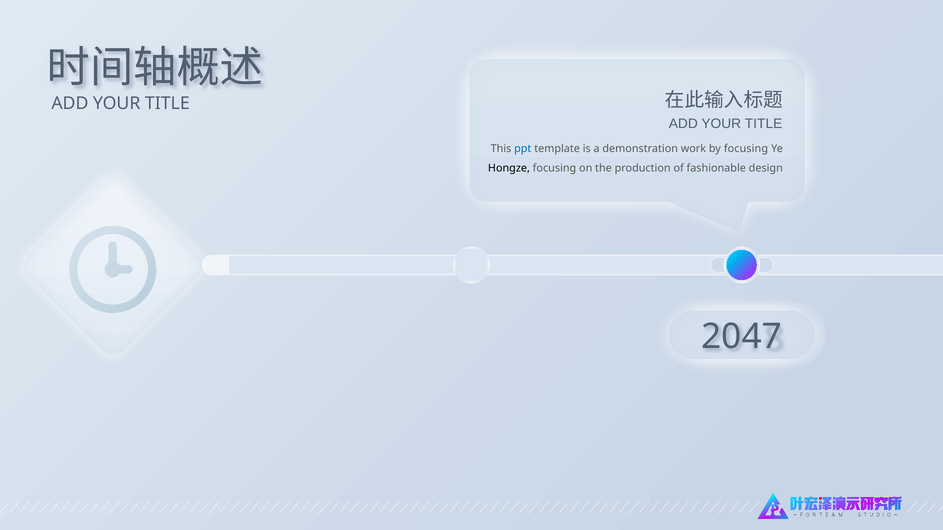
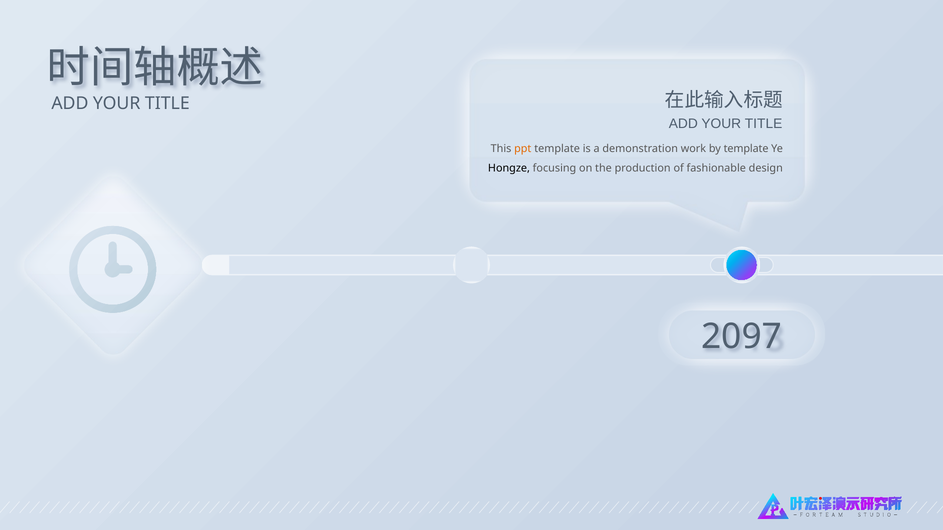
ppt colour: blue -> orange
by focusing: focusing -> template
2047: 2047 -> 2097
